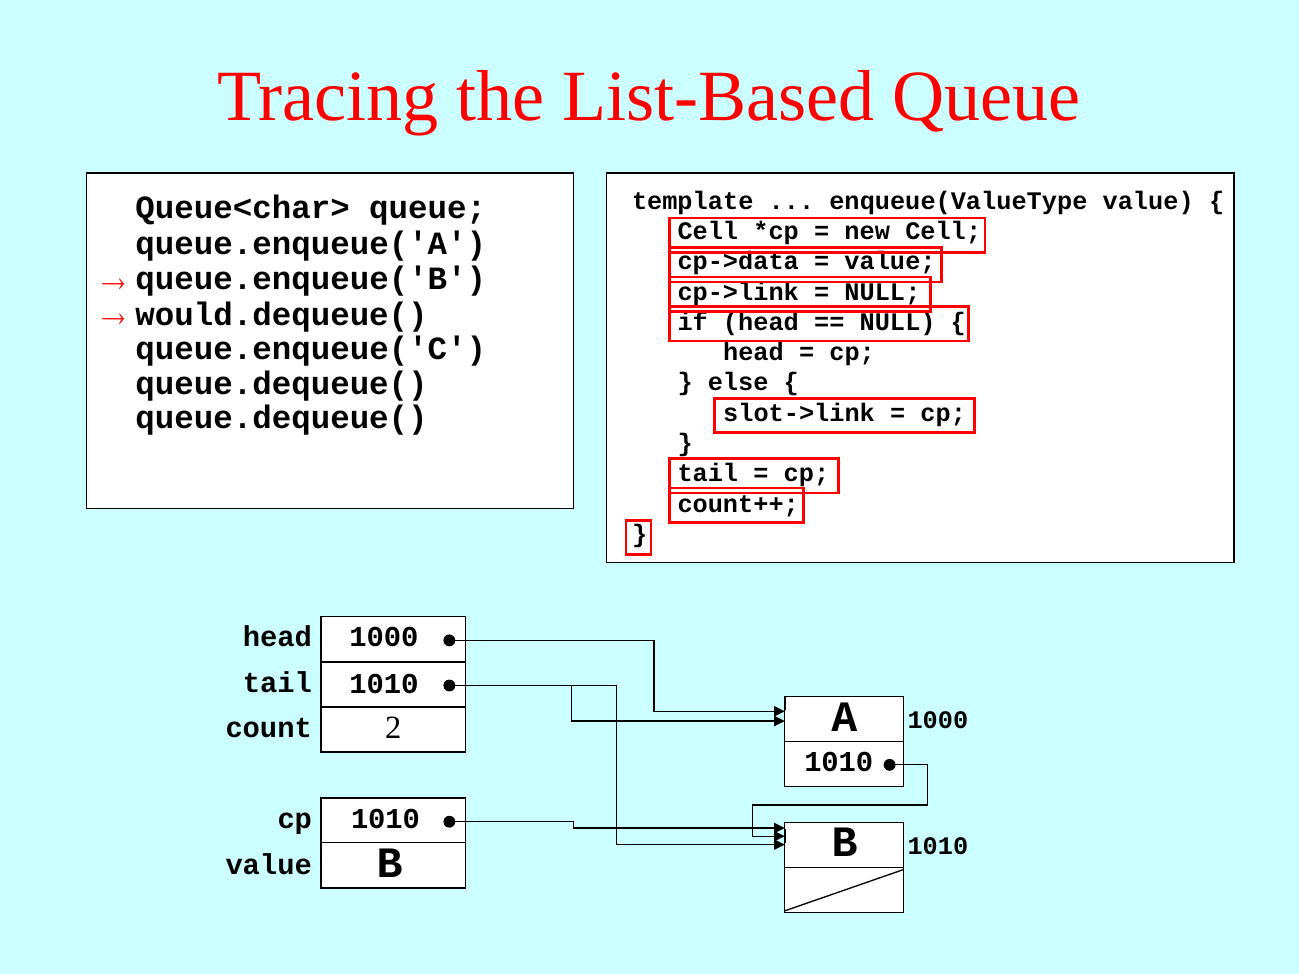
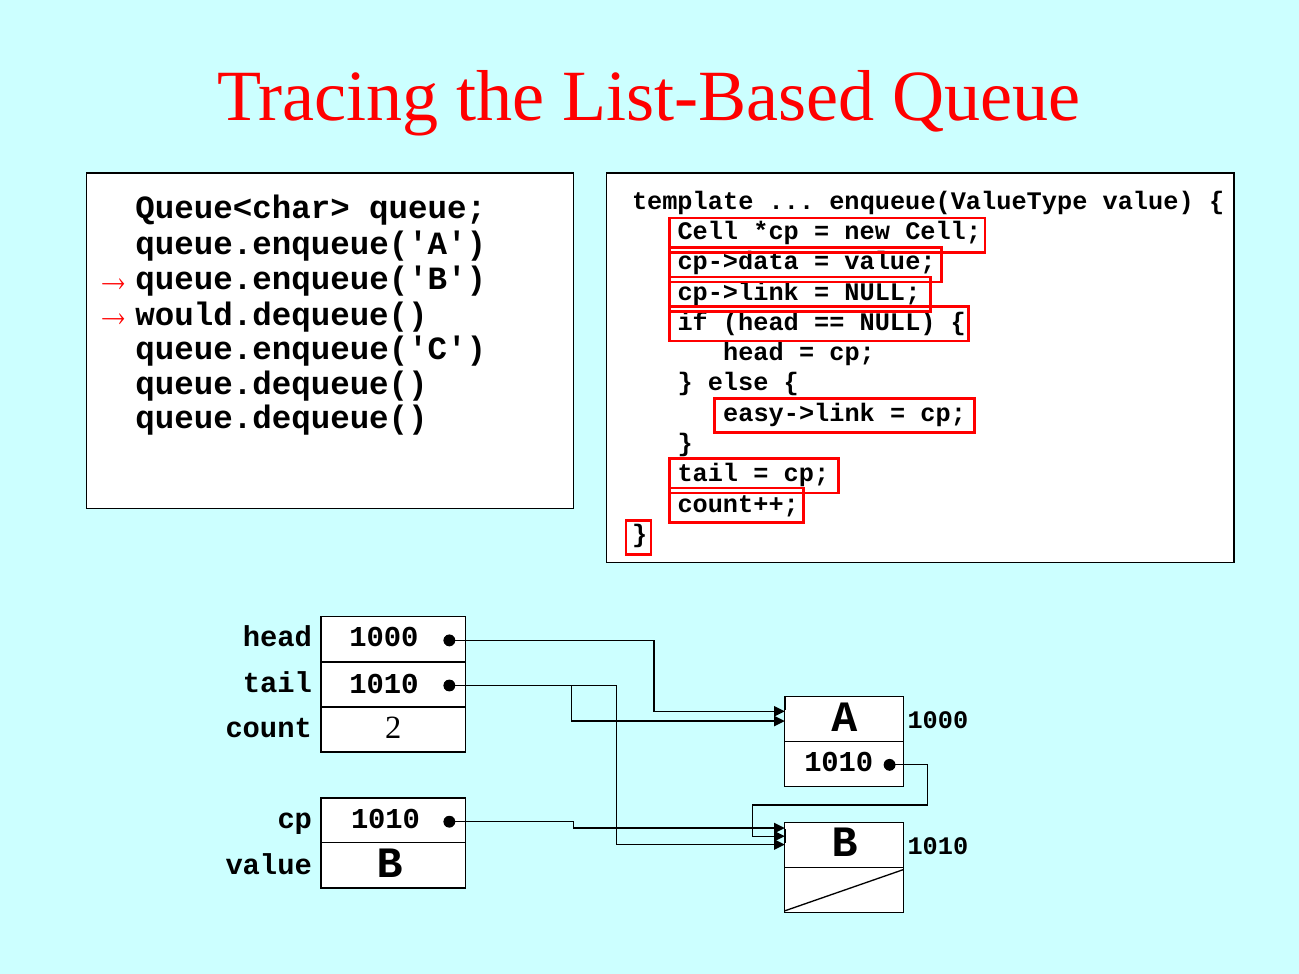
slot->link: slot->link -> easy->link
